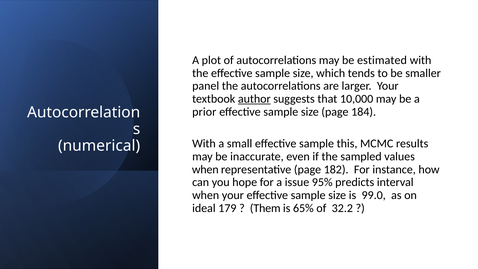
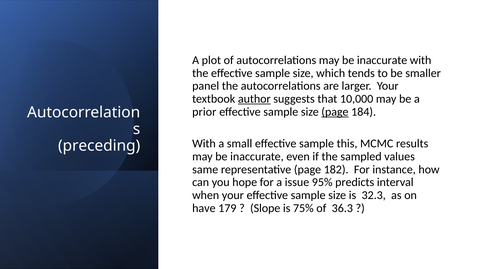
autocorrelations may be estimated: estimated -> inaccurate
page at (335, 112) underline: none -> present
numerical: numerical -> preceding
when at (205, 169): when -> same
99.0: 99.0 -> 32.3
ideal: ideal -> have
Them: Them -> Slope
65%: 65% -> 75%
32.2: 32.2 -> 36.3
